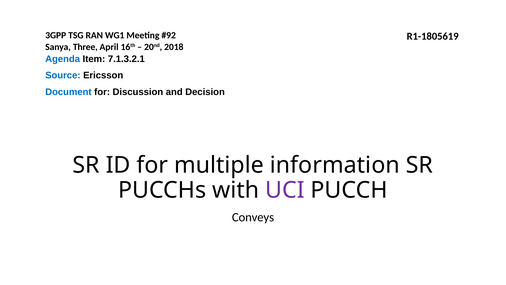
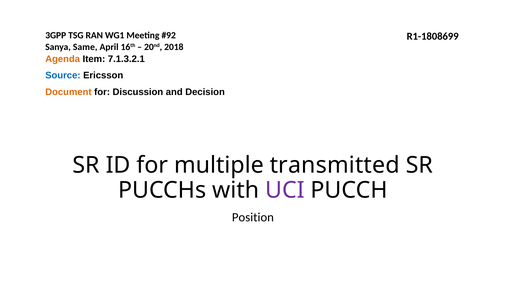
R1-1805619: R1-1805619 -> R1-1808699
Three: Three -> Same
Agenda colour: blue -> orange
Document colour: blue -> orange
information: information -> transmitted
Conveys: Conveys -> Position
